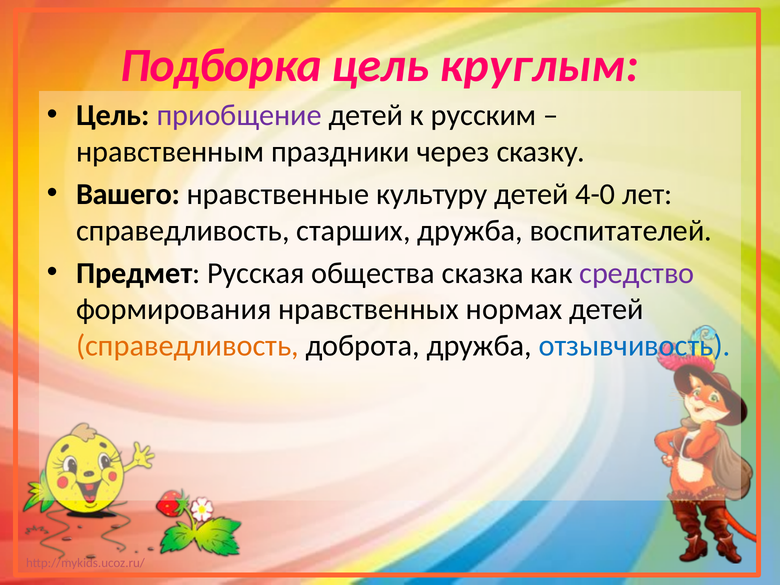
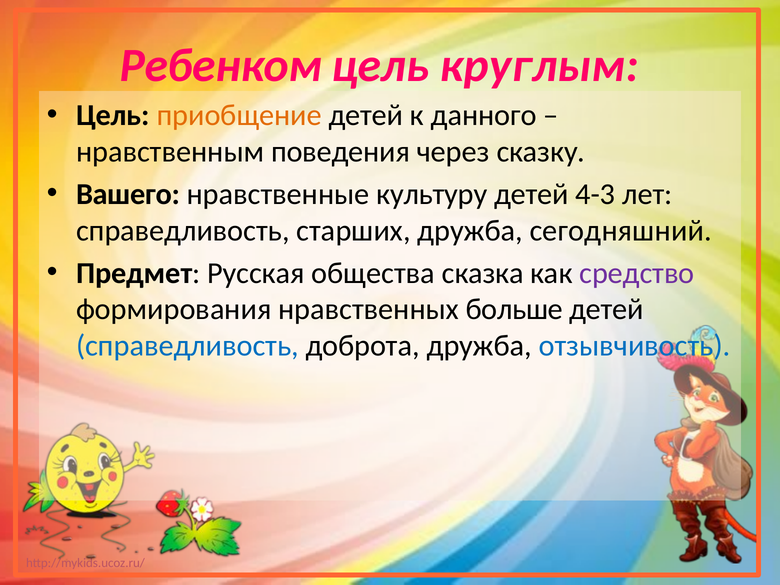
Подборка: Подборка -> Ребенком
приобщение colour: purple -> orange
русским: русским -> данного
праздники: праздники -> поведения
4-0: 4-0 -> 4-3
воспитателей: воспитателей -> сегодняшний
нормах: нормах -> больше
справедливость at (187, 346) colour: orange -> blue
